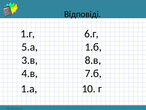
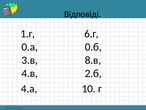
5.а: 5.а -> 0.а
1.б: 1.б -> 0.б
7.б: 7.б -> 2.б
1.а: 1.а -> 4.а
